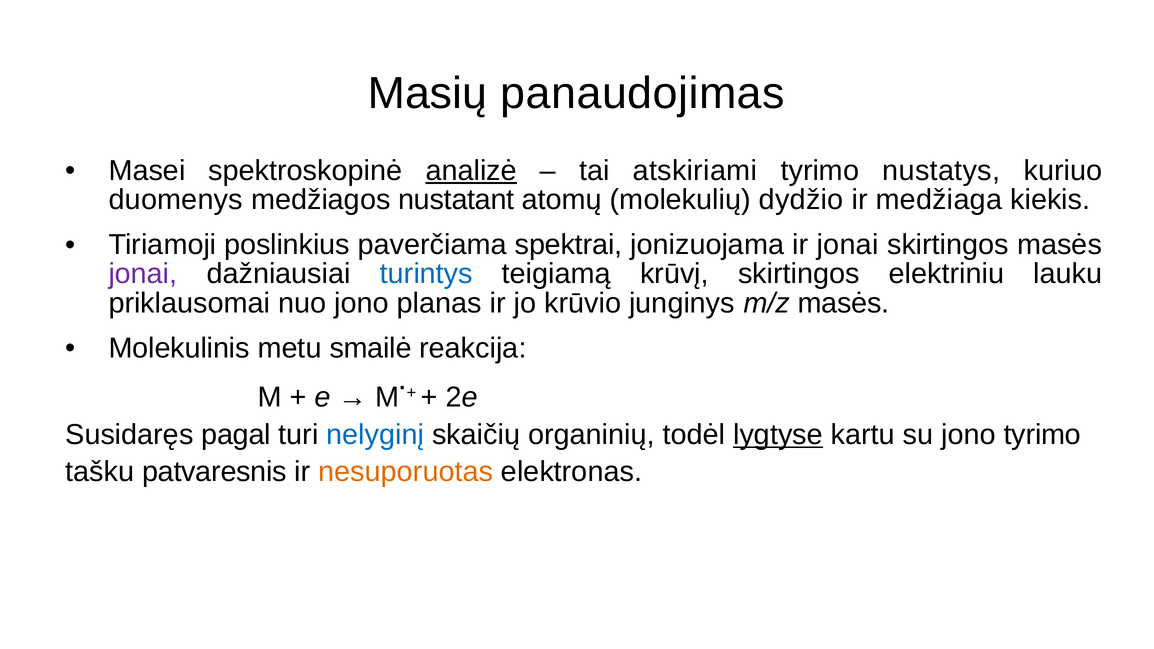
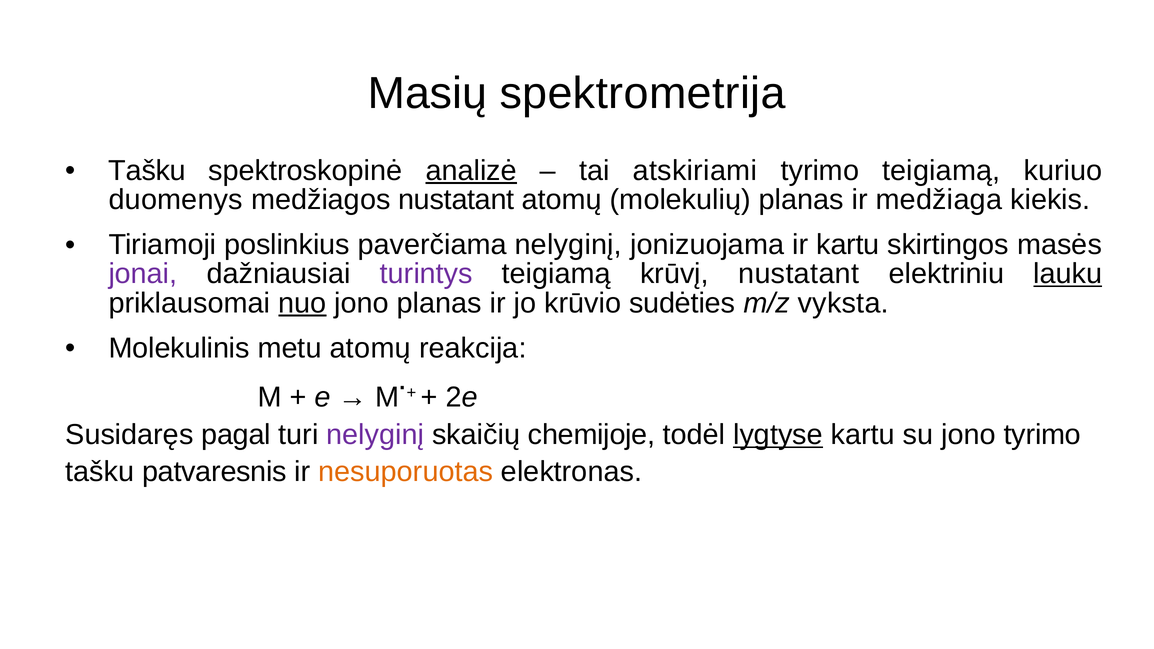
panaudojimas: panaudojimas -> spektrometrija
Masei at (147, 171): Masei -> Tašku
tyrimo nustatys: nustatys -> teigiamą
molekulių dydžio: dydžio -> planas
paverčiama spektrai: spektrai -> nelyginį
ir jonai: jonai -> kartu
turintys colour: blue -> purple
krūvį skirtingos: skirtingos -> nustatant
lauku underline: none -> present
nuo underline: none -> present
junginys: junginys -> sudėties
m/z masės: masės -> vyksta
metu smailė: smailė -> atomų
nelyginį at (375, 435) colour: blue -> purple
organinių: organinių -> chemijoje
